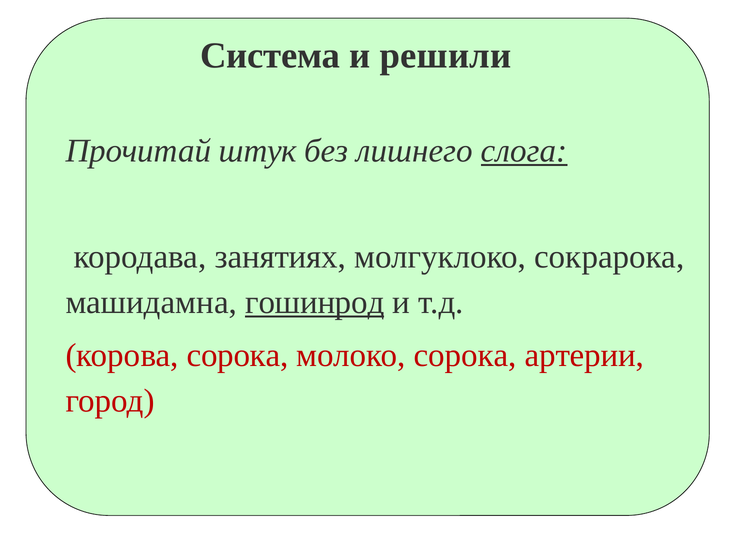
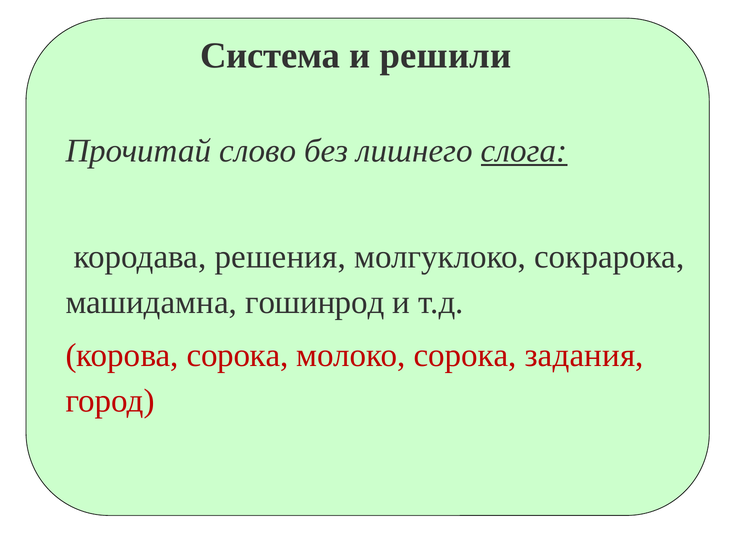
штук: штук -> слово
занятиях: занятиях -> решения
гошинрод underline: present -> none
артерии: артерии -> задания
